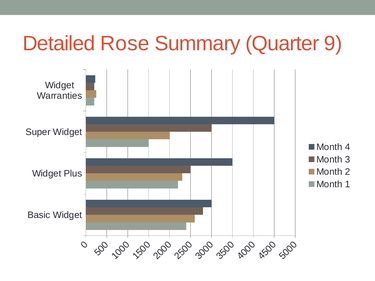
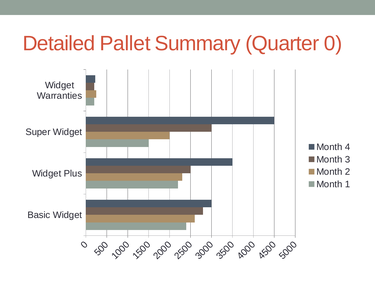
Rose: Rose -> Pallet
Quarter 9: 9 -> 0
